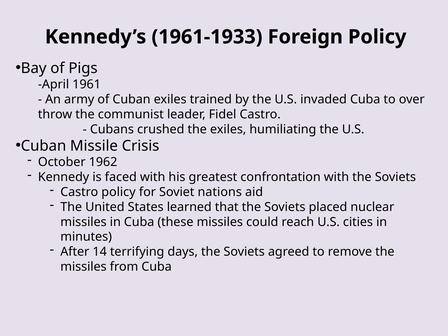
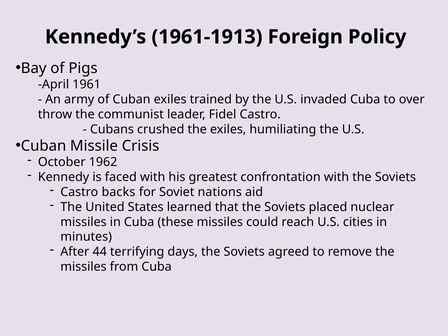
1961-1933: 1961-1933 -> 1961-1913
Castro policy: policy -> backs
14: 14 -> 44
